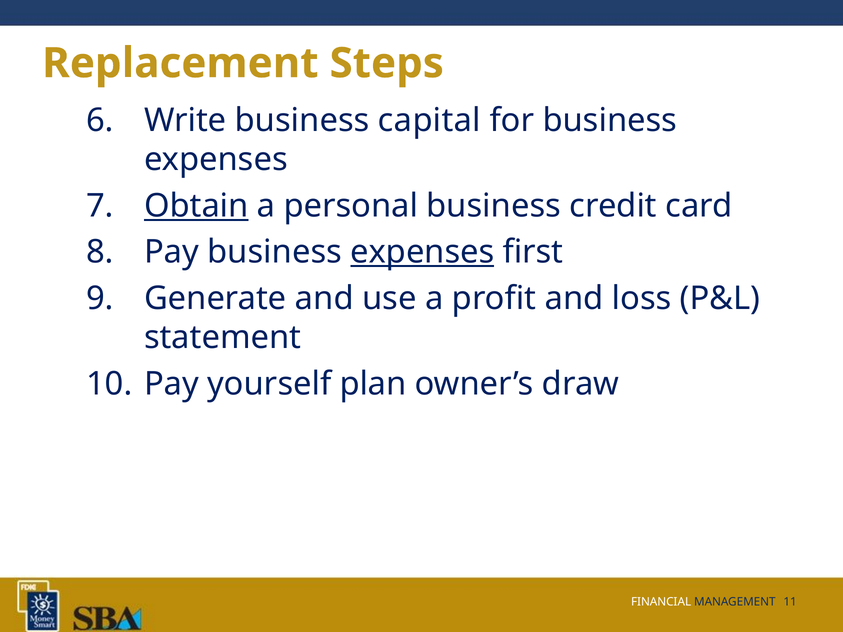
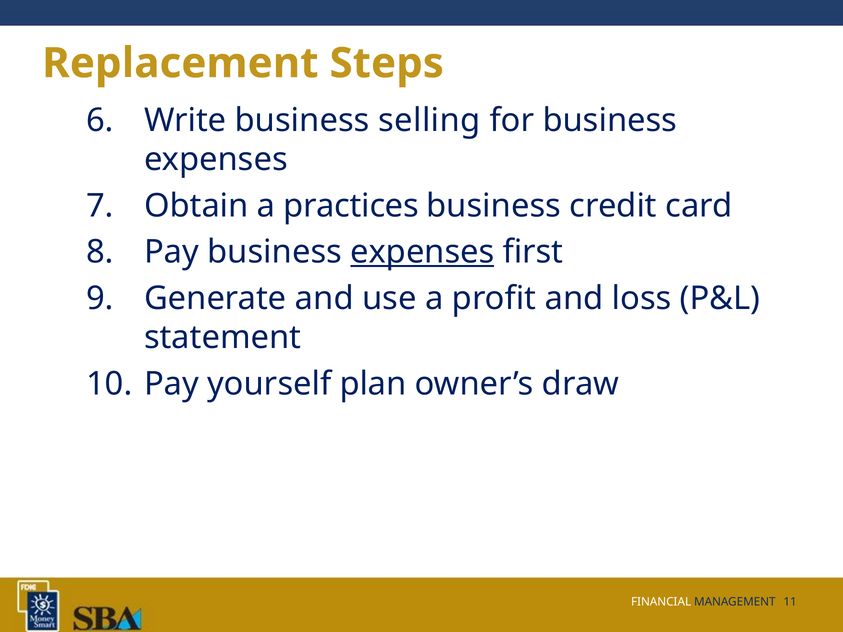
capital: capital -> selling
Obtain underline: present -> none
personal: personal -> practices
